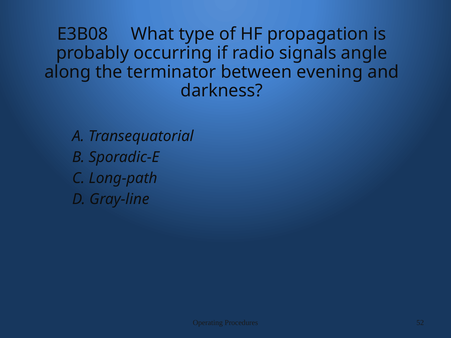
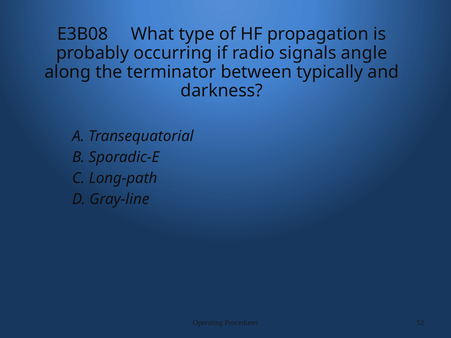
evening: evening -> typically
